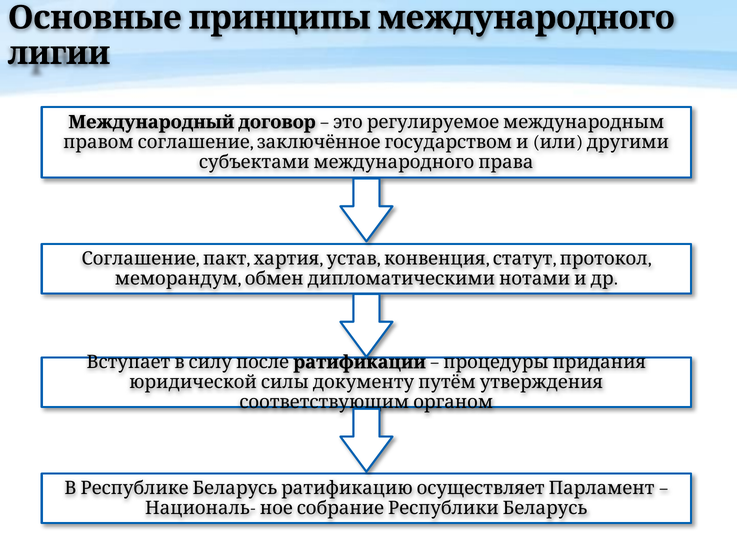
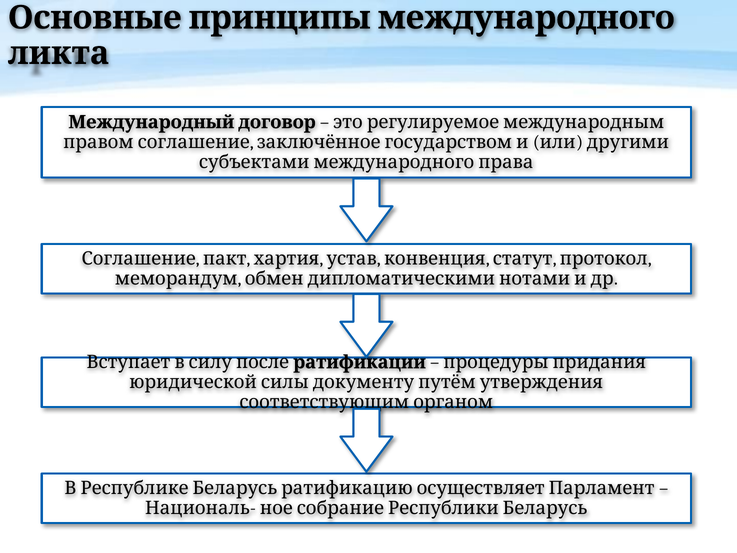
лигии: лигии -> ликта
